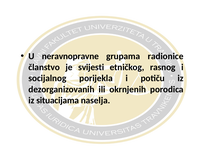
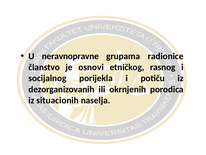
svijesti: svijesti -> osnovi
situacijama: situacijama -> situacionih
